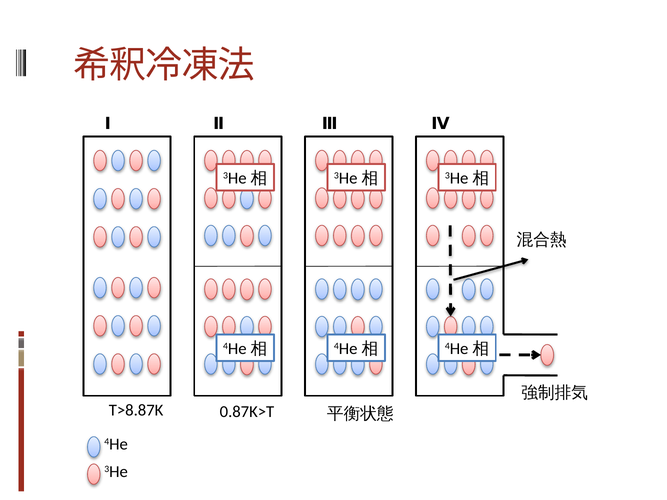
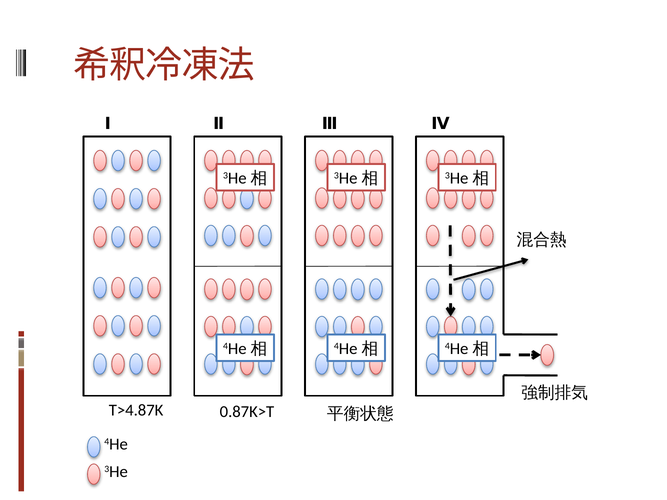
T>8.87K: T>8.87K -> T>4.87K
